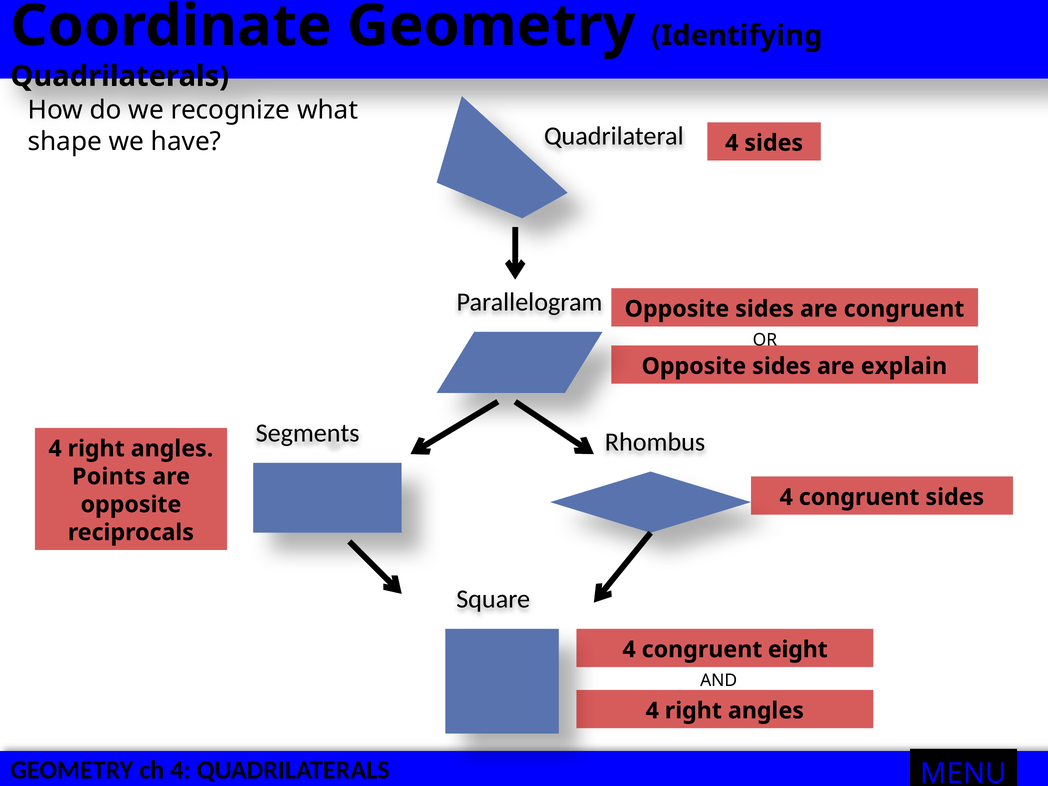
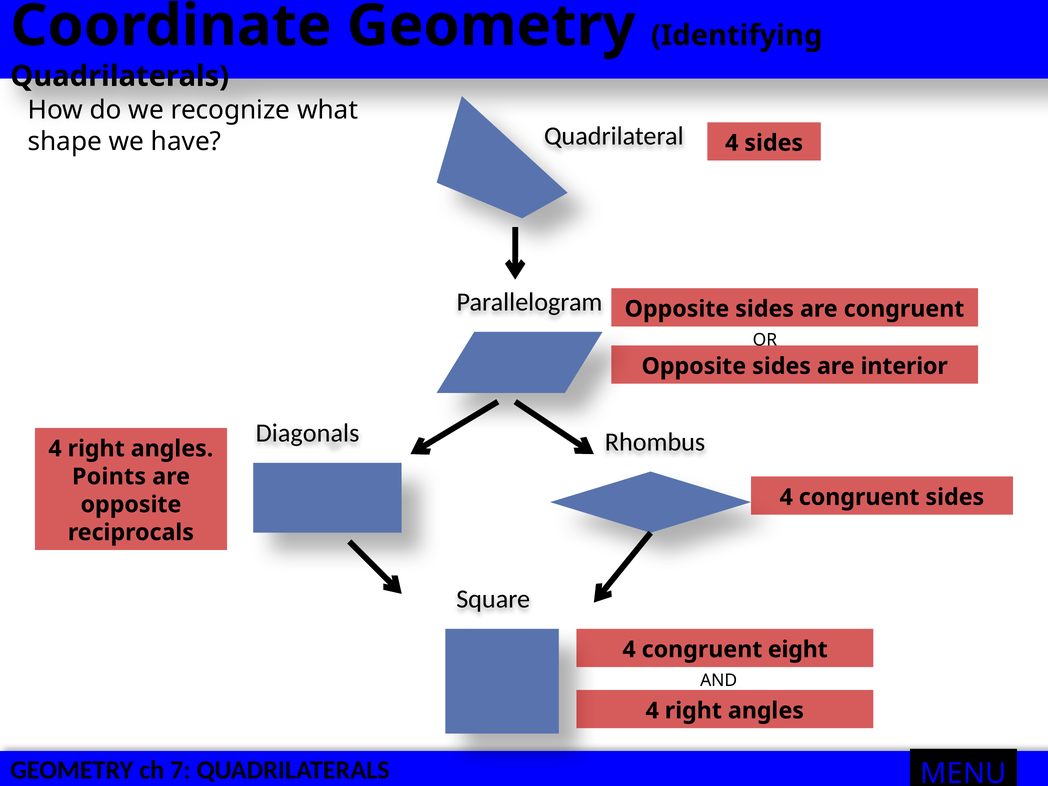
explain: explain -> interior
Segments: Segments -> Diagonals
ch 4: 4 -> 7
